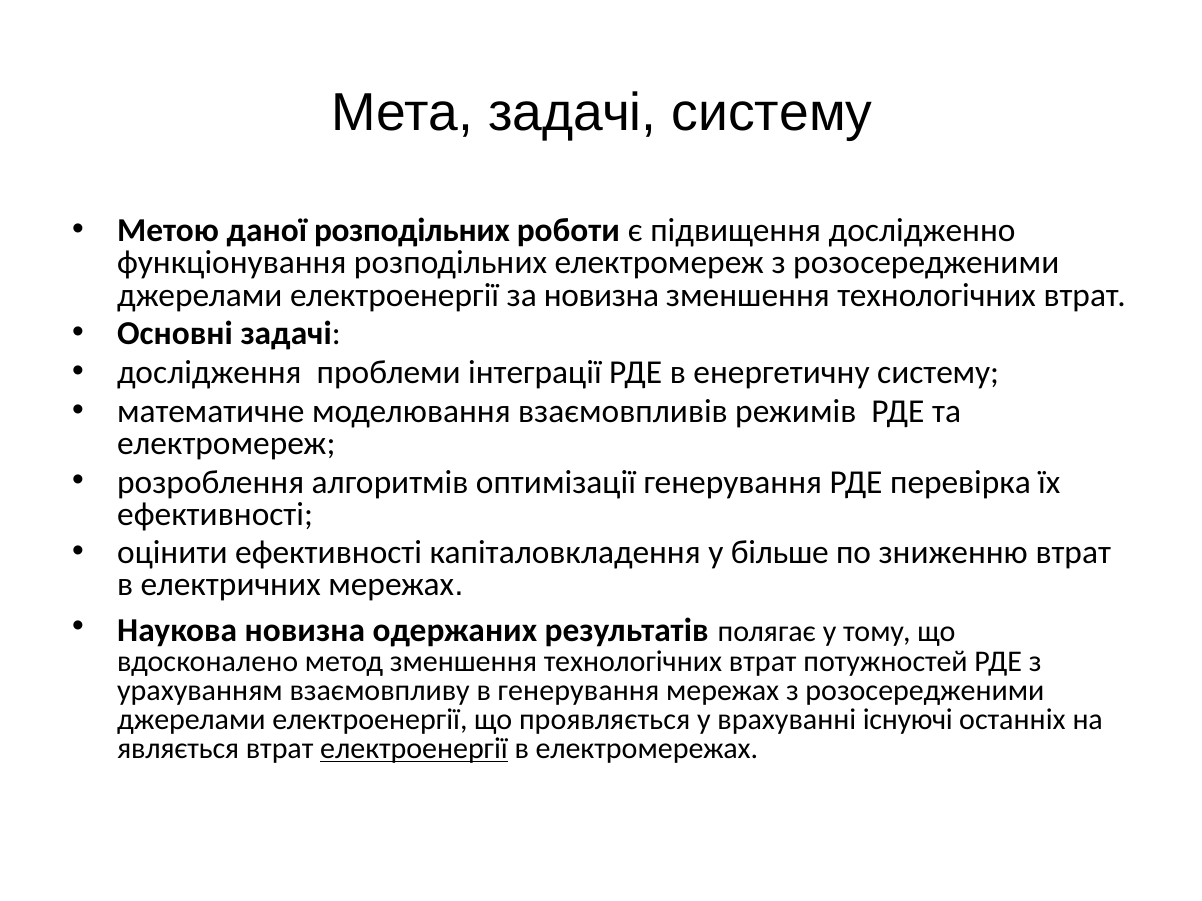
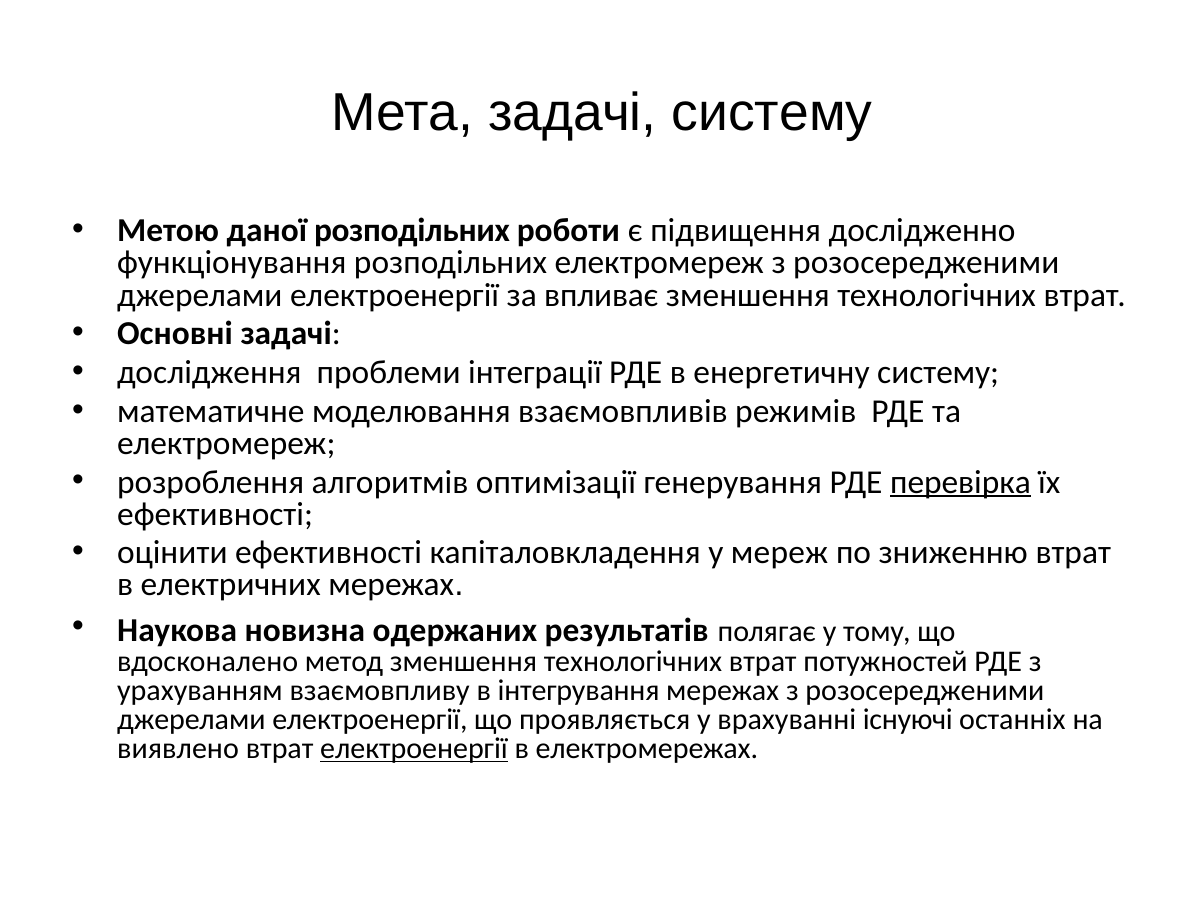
за новизна: новизна -> впливає
перевірка underline: none -> present
більше: більше -> мереж
в генерування: генерування -> інтегрування
являється: являється -> виявлено
